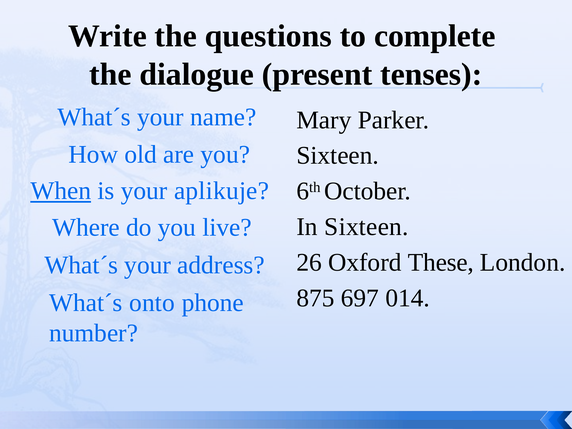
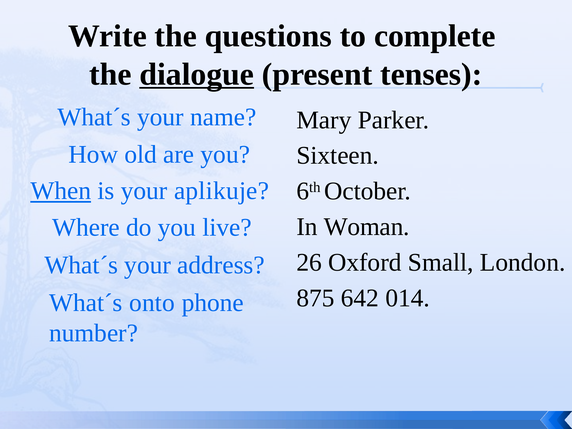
dialogue underline: none -> present
In Sixteen: Sixteen -> Woman
These: These -> Small
697: 697 -> 642
